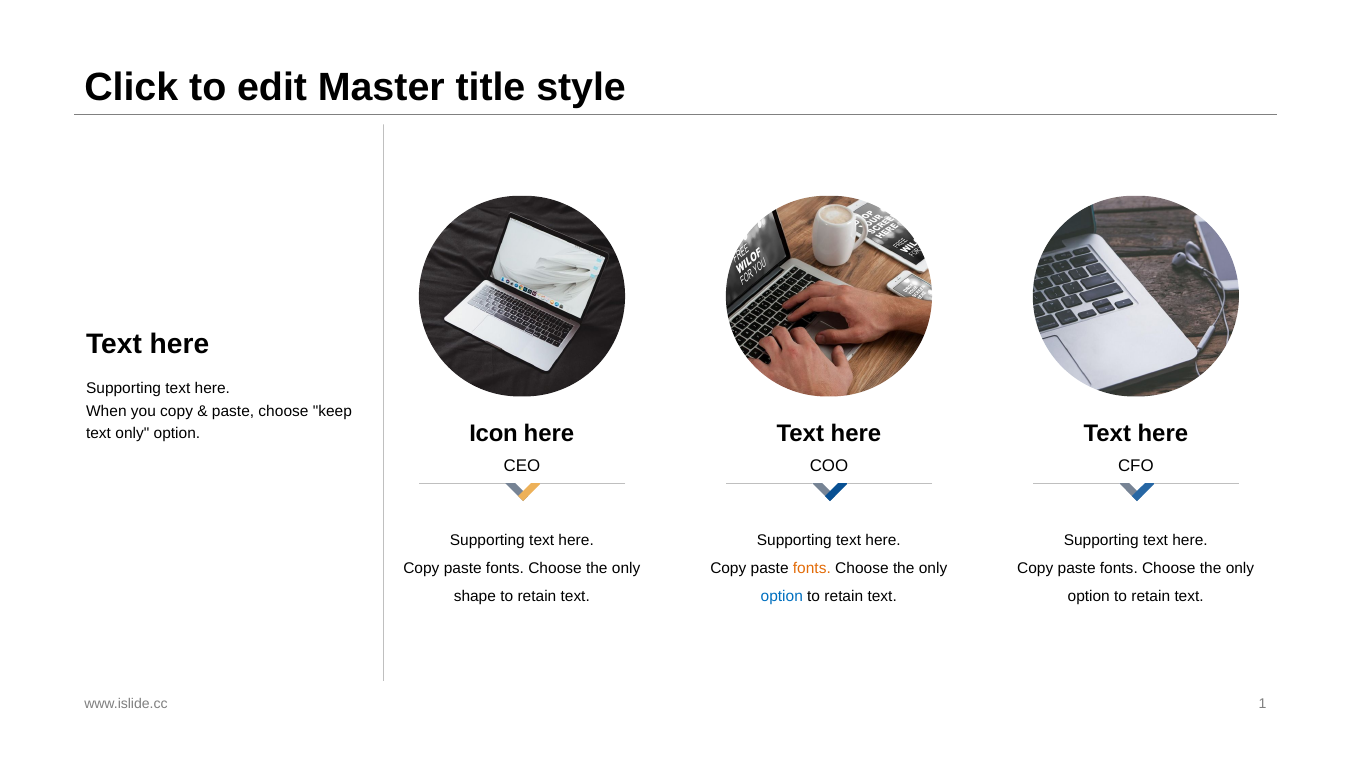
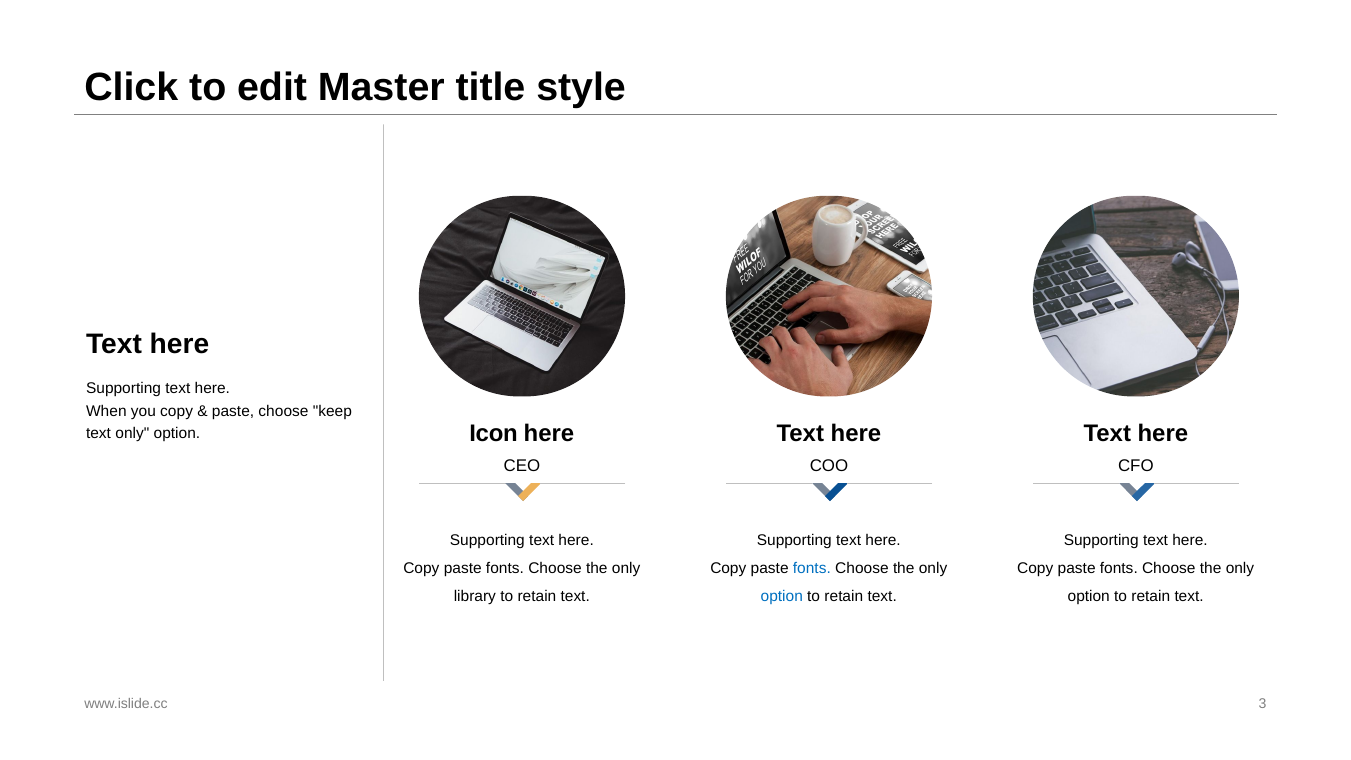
fonts at (812, 568) colour: orange -> blue
shape: shape -> library
1: 1 -> 3
